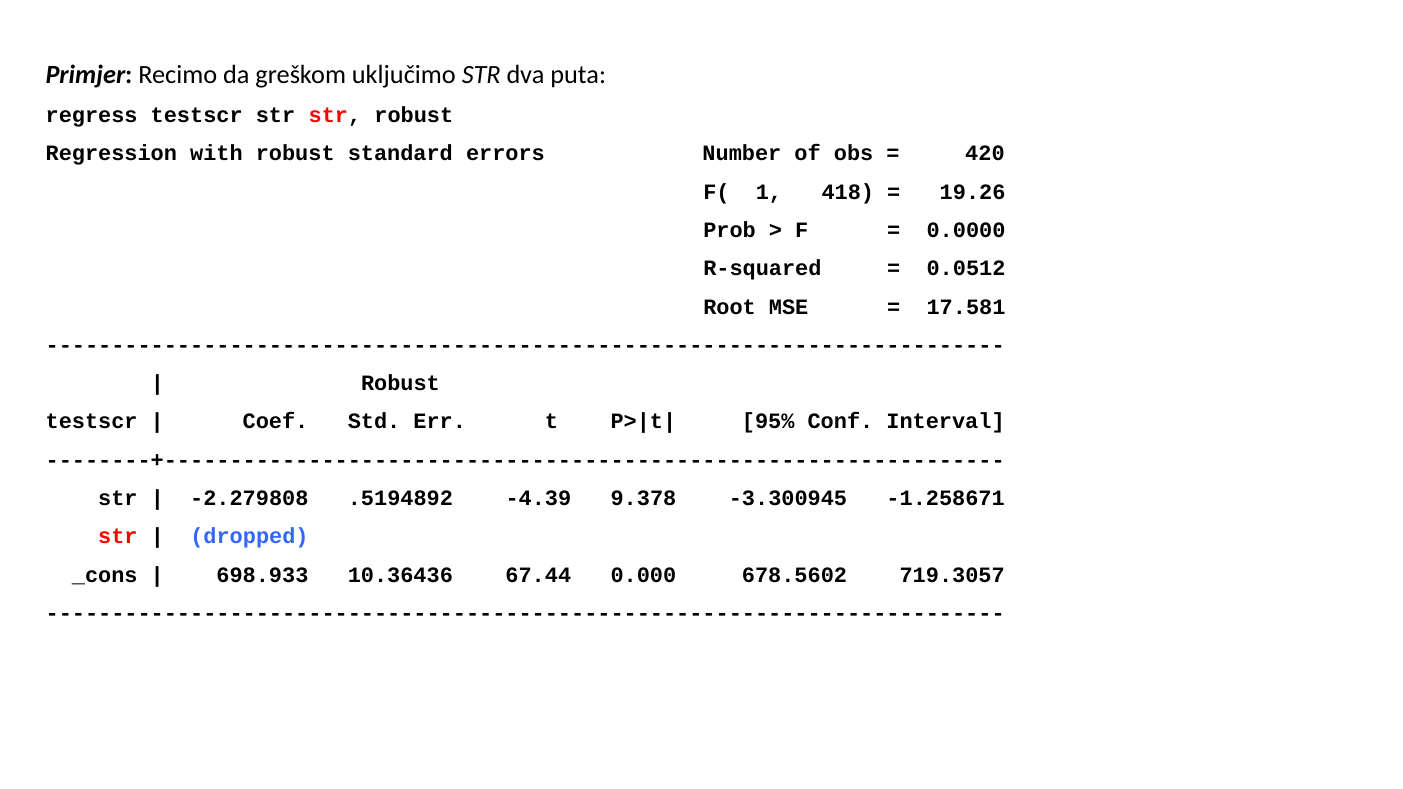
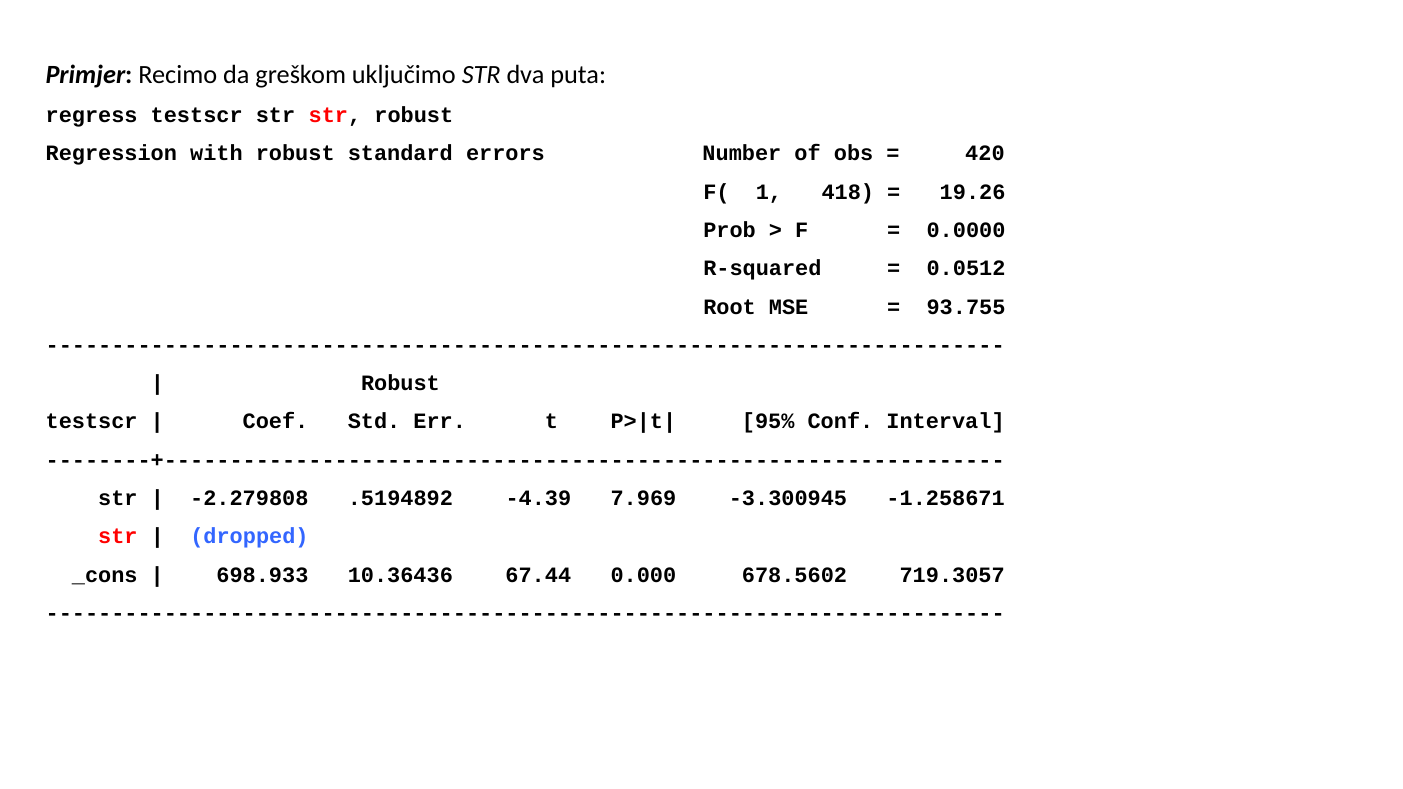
17.581: 17.581 -> 93.755
9.378: 9.378 -> 7.969
